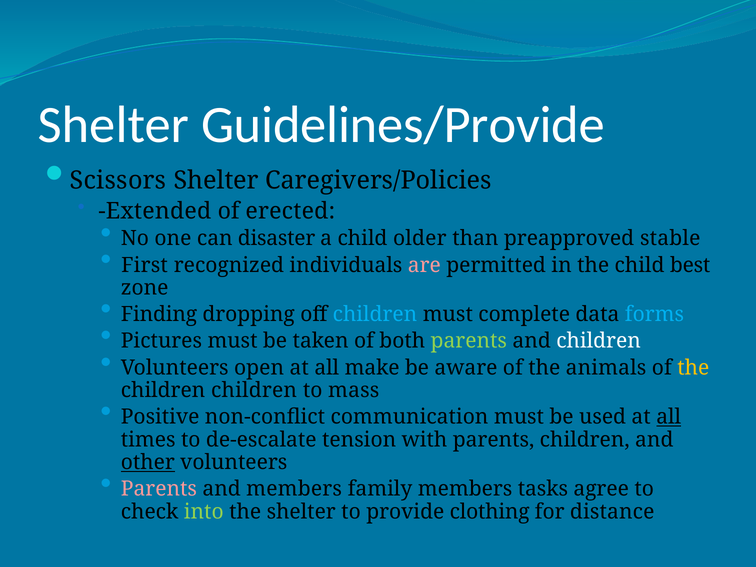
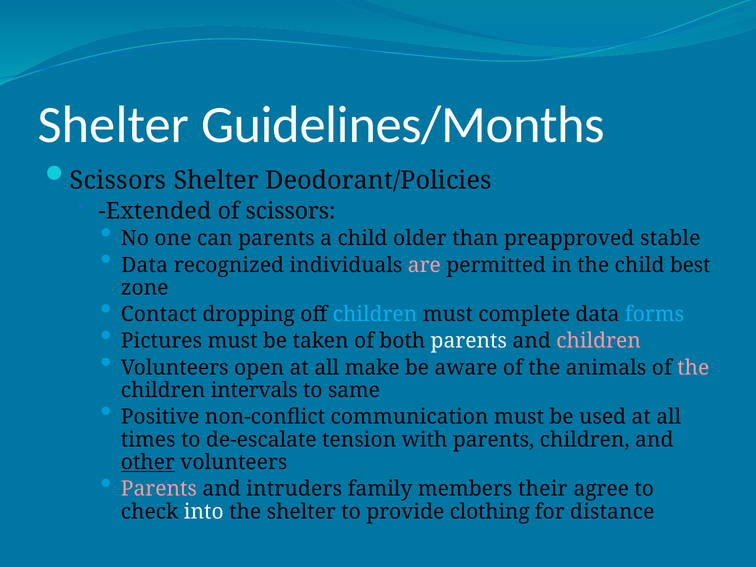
Guidelines/Provide: Guidelines/Provide -> Guidelines/Months
Caregivers/Policies: Caregivers/Policies -> Deodorant/Policies
of erected: erected -> scissors
can disaster: disaster -> parents
First at (144, 265): First -> Data
Finding: Finding -> Contact
parents at (469, 341) colour: light green -> white
children at (599, 341) colour: white -> pink
the at (693, 368) colour: yellow -> pink
children children: children -> intervals
mass: mass -> same
all at (669, 417) underline: present -> none
and members: members -> intruders
tasks: tasks -> their
into colour: light green -> white
